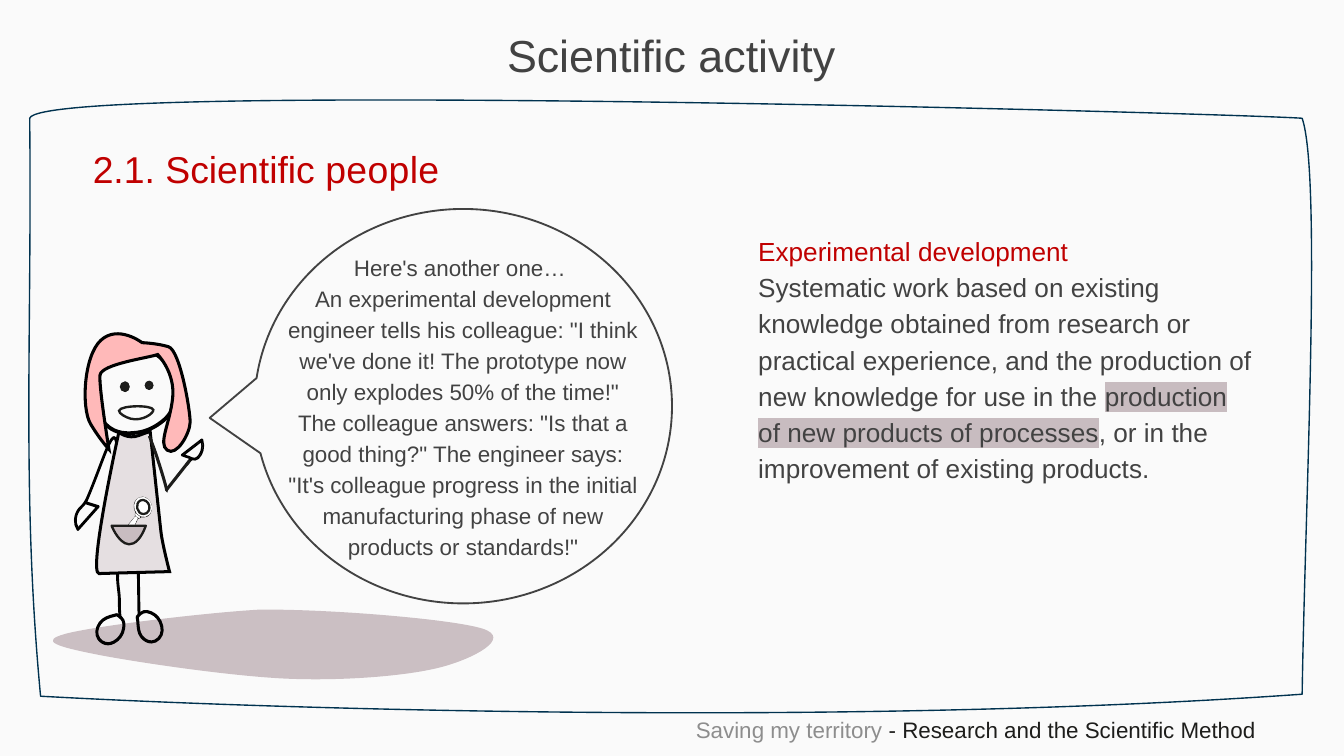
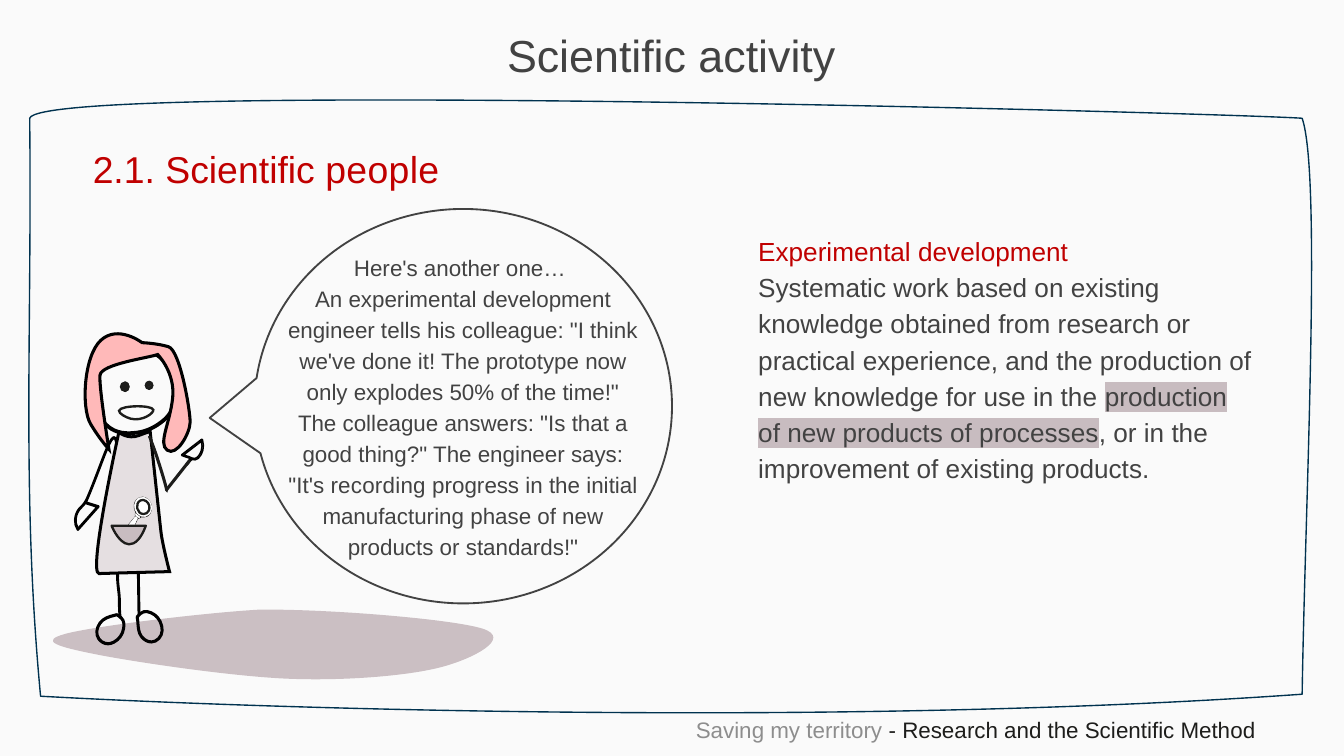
It's colleague: colleague -> recording
